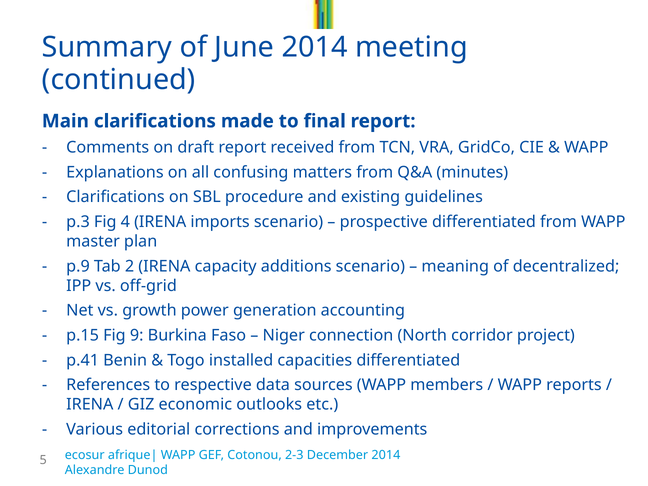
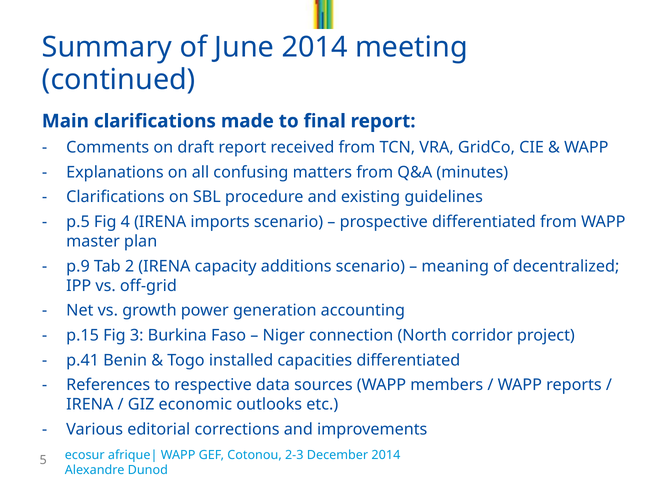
p.3: p.3 -> p.5
9: 9 -> 3
